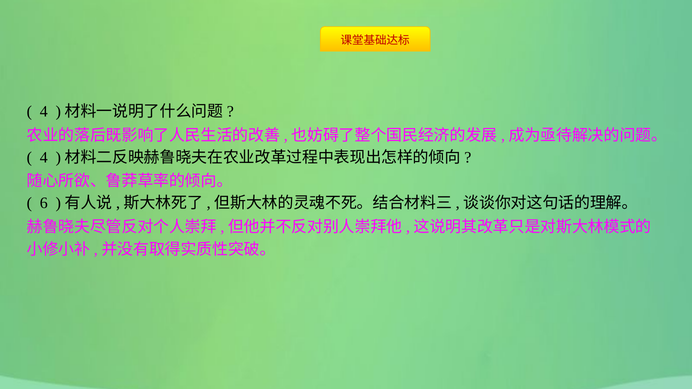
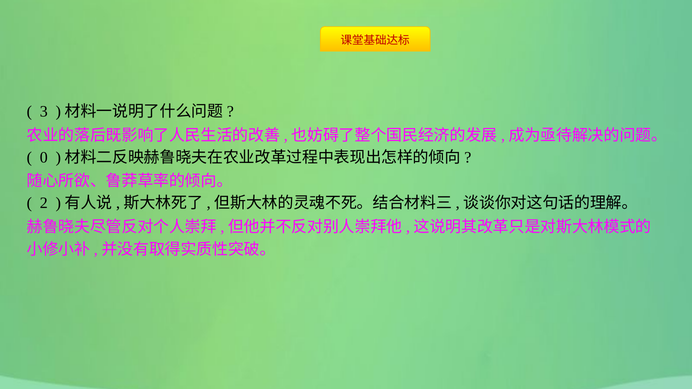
4 at (44, 112): 4 -> 3
4 at (44, 157): 4 -> 0
6: 6 -> 2
